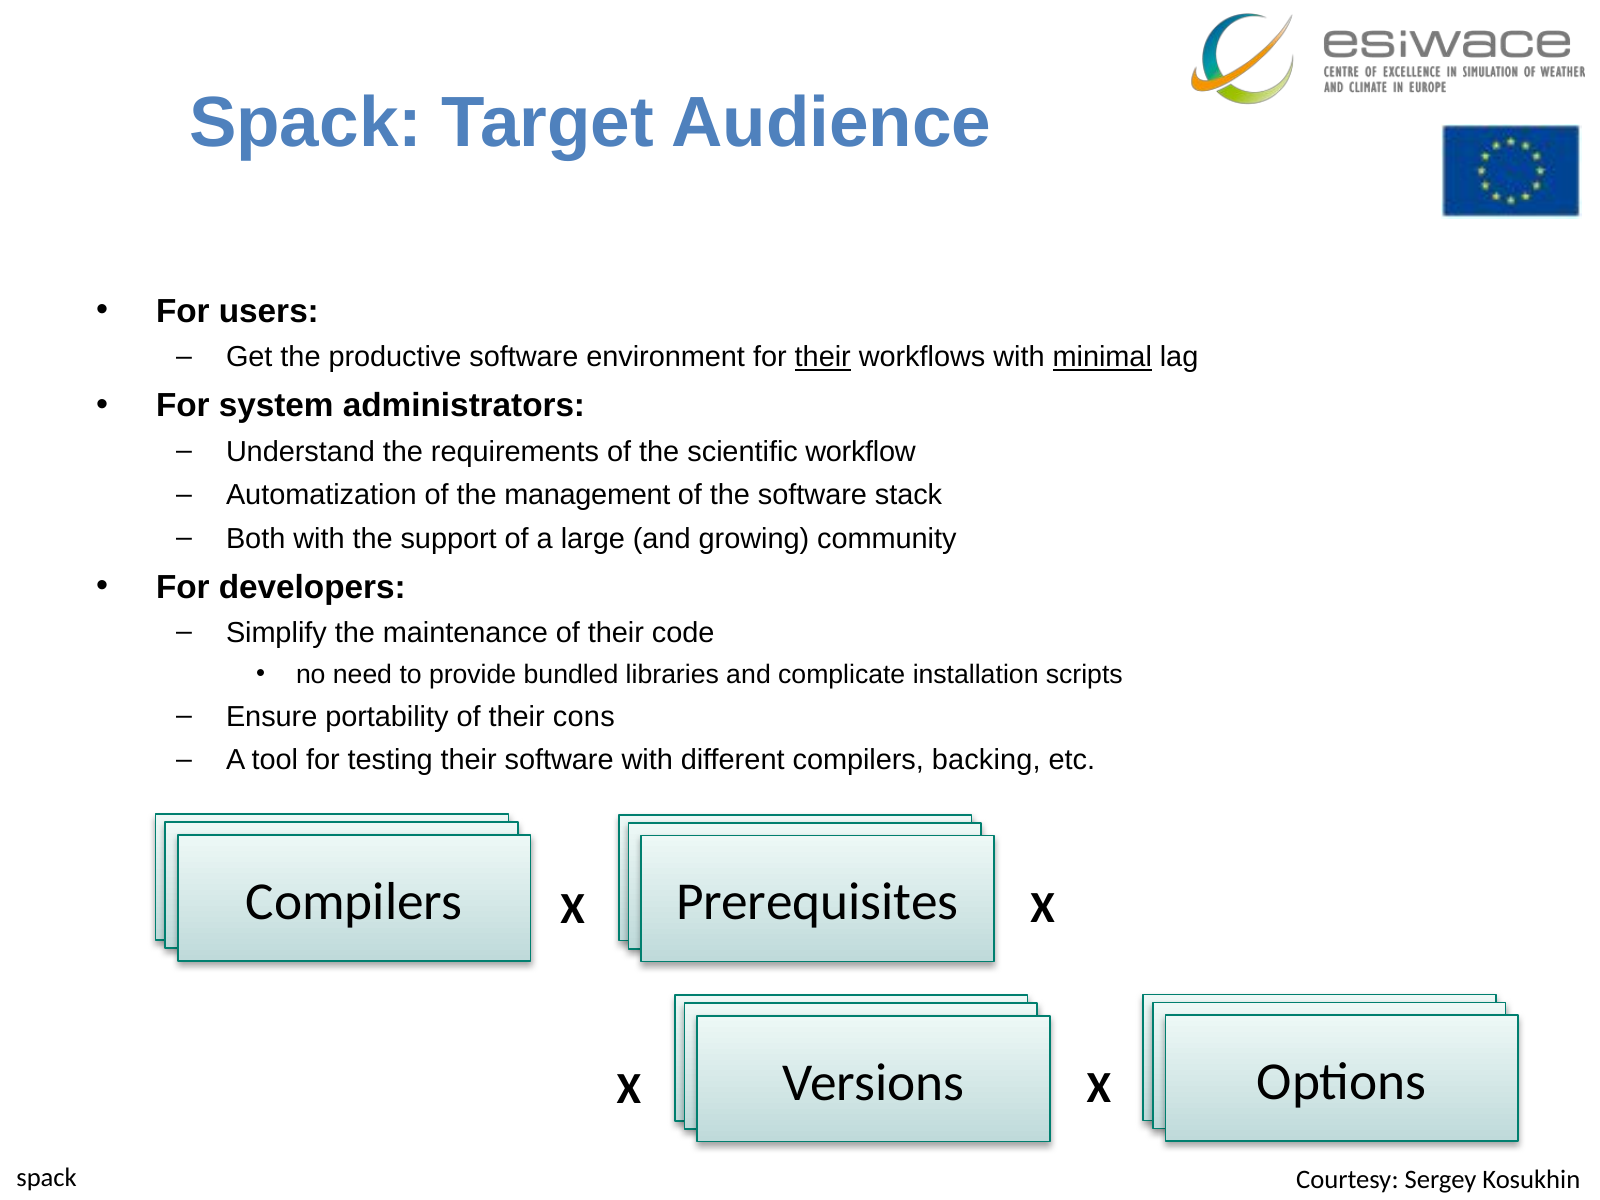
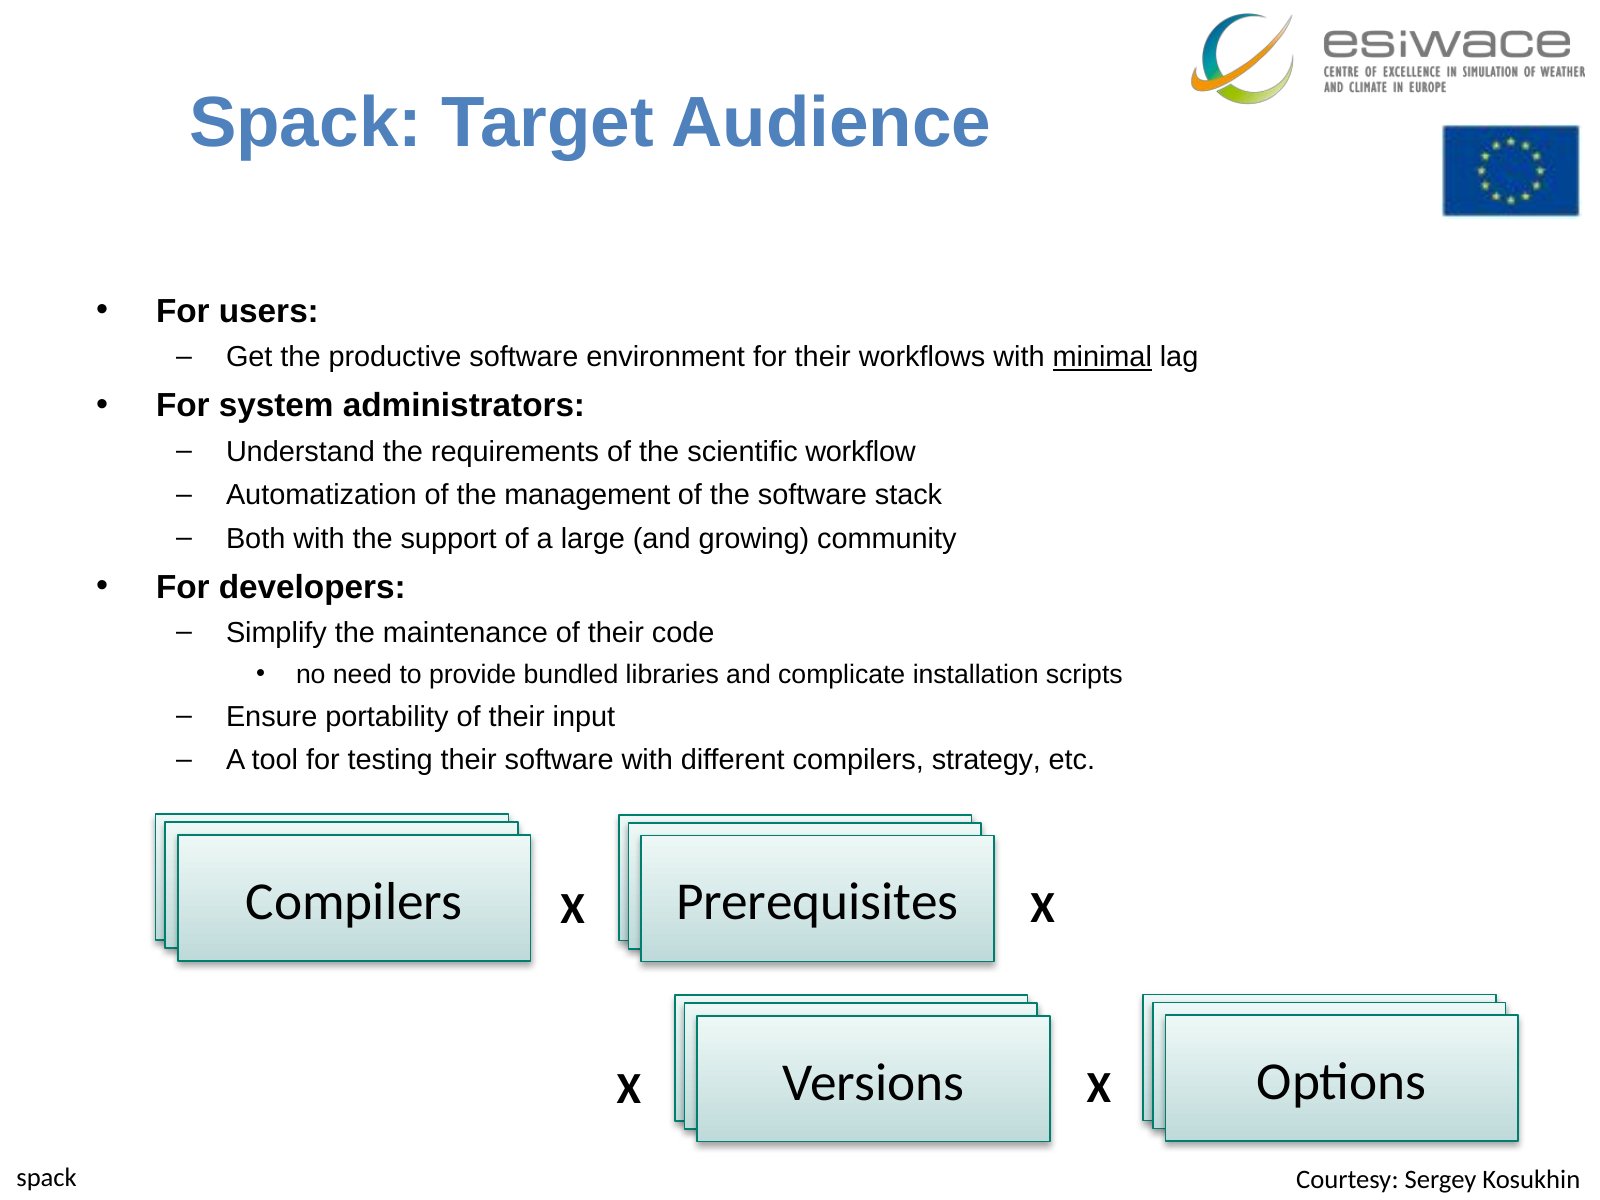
their at (823, 357) underline: present -> none
cons: cons -> input
backing: backing -> strategy
